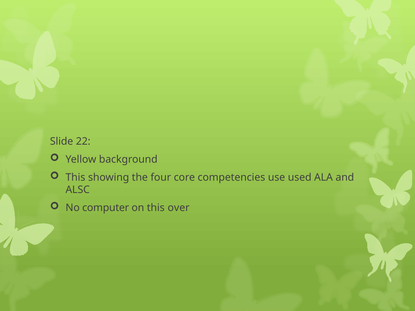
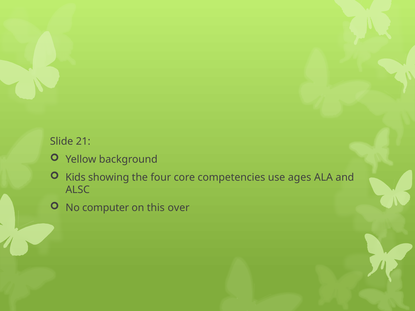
22: 22 -> 21
This at (75, 177): This -> Kids
used: used -> ages
